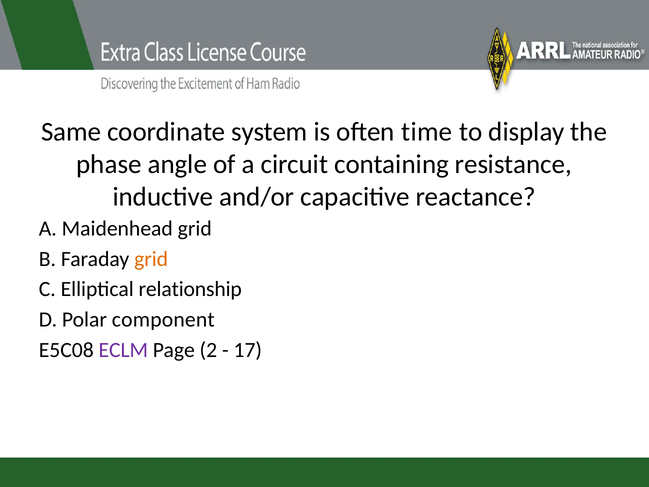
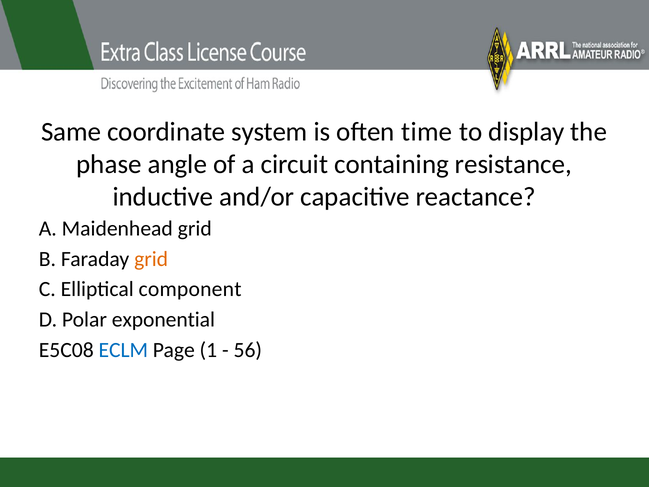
relationship: relationship -> component
component: component -> exponential
ECLM colour: purple -> blue
2: 2 -> 1
17: 17 -> 56
